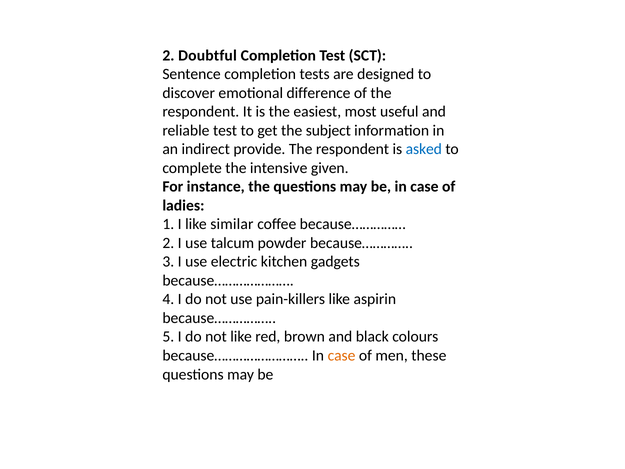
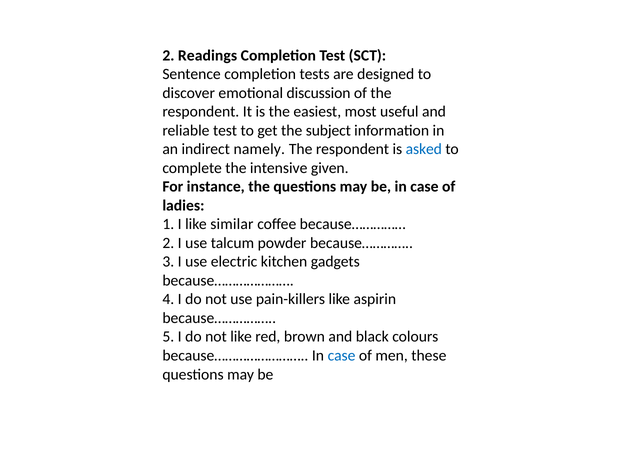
Doubtful: Doubtful -> Readings
difference: difference -> discussion
provide: provide -> namely
case at (342, 355) colour: orange -> blue
